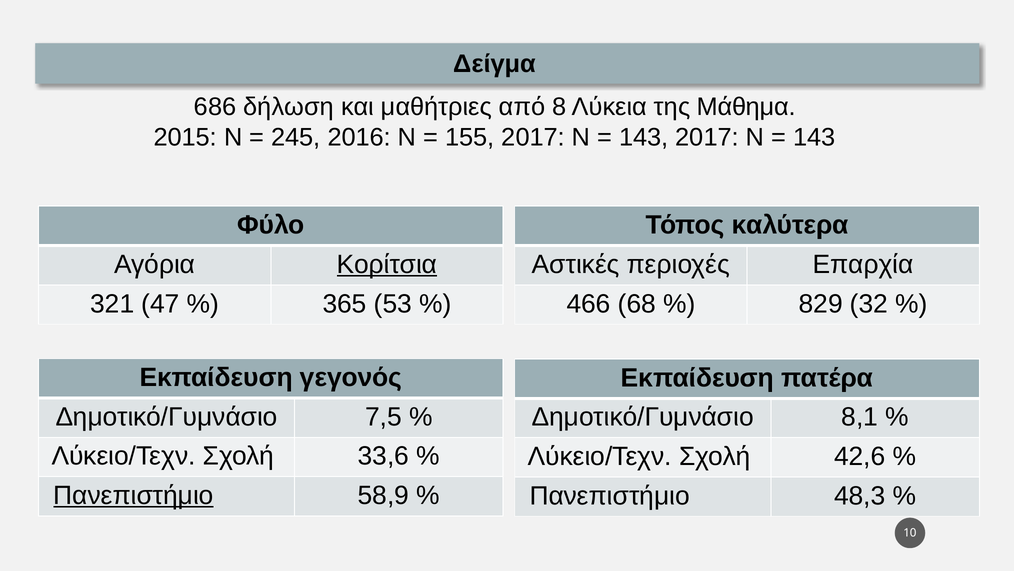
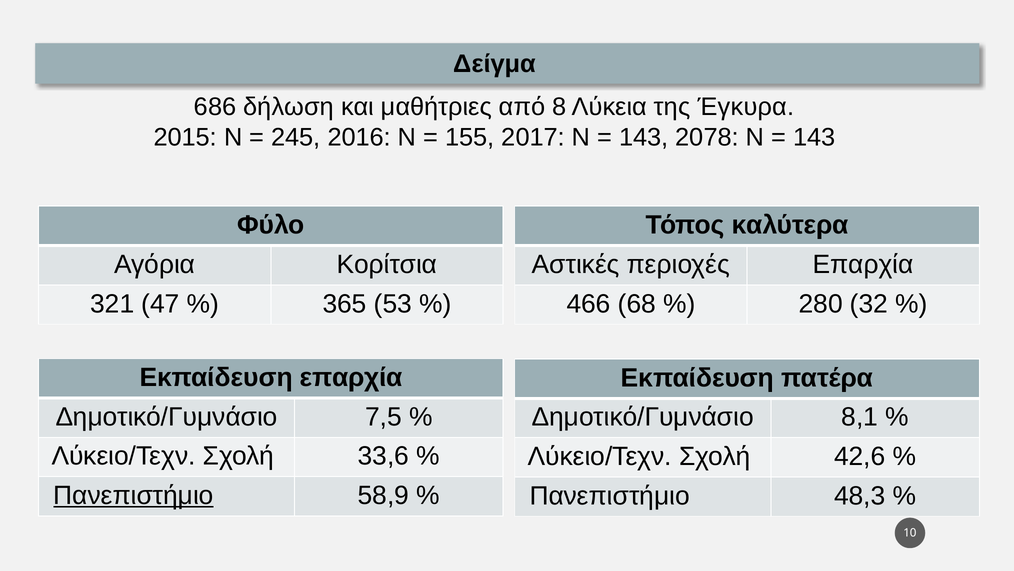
Μάθημα: Μάθημα -> Έγκυρα
143 2017: 2017 -> 2078
Κορίτσια underline: present -> none
829: 829 -> 280
Εκπαίδευση γεγονός: γεγονός -> επαρχία
